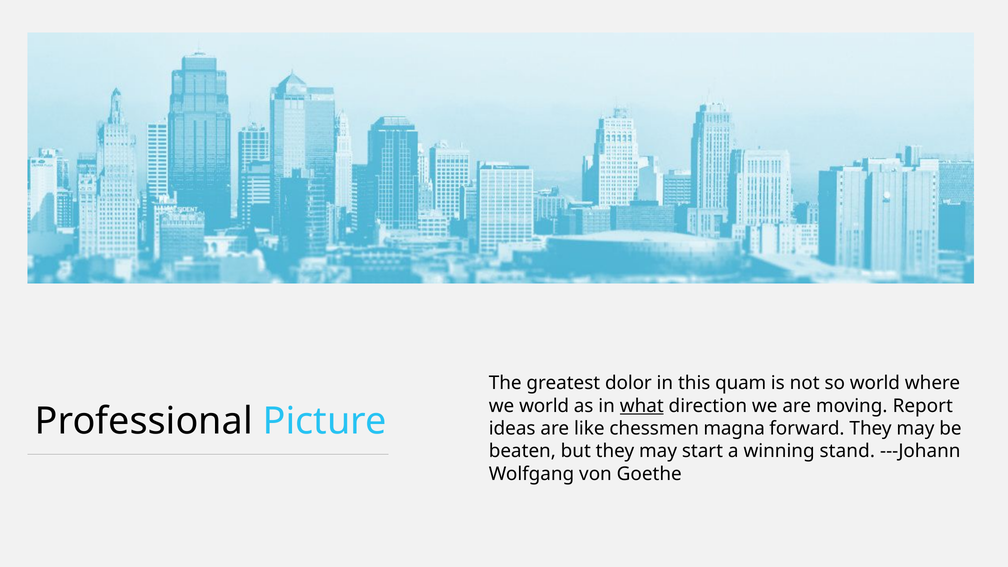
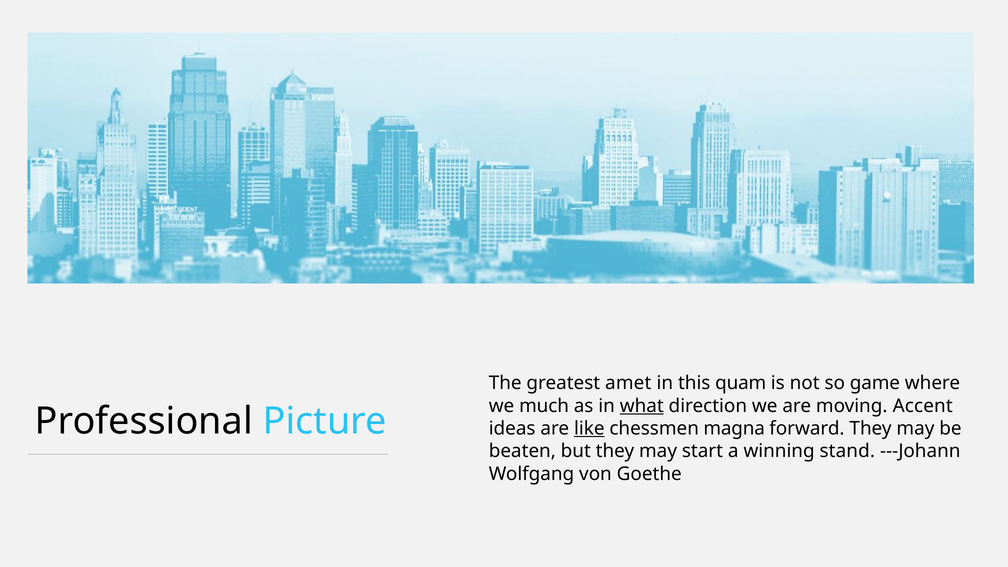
dolor: dolor -> amet
so world: world -> game
we world: world -> much
Report: Report -> Accent
like underline: none -> present
